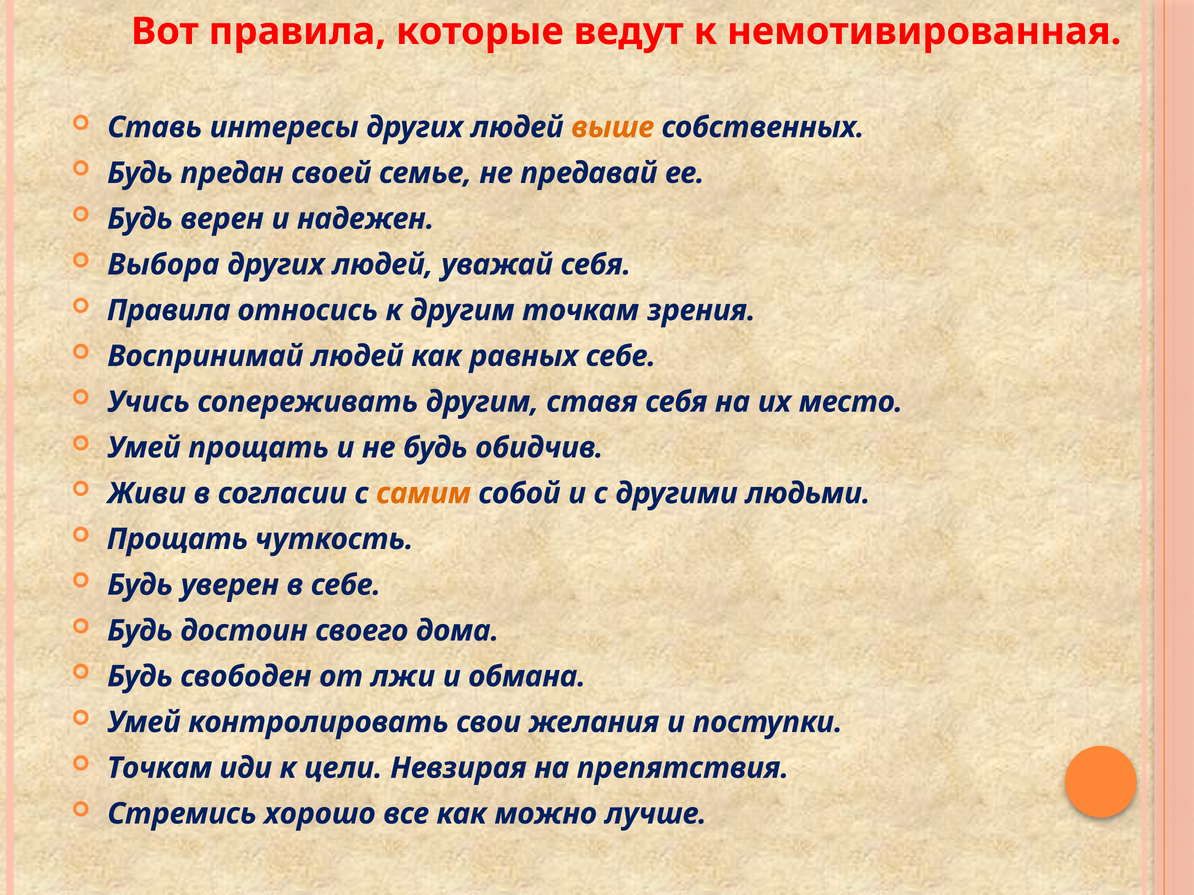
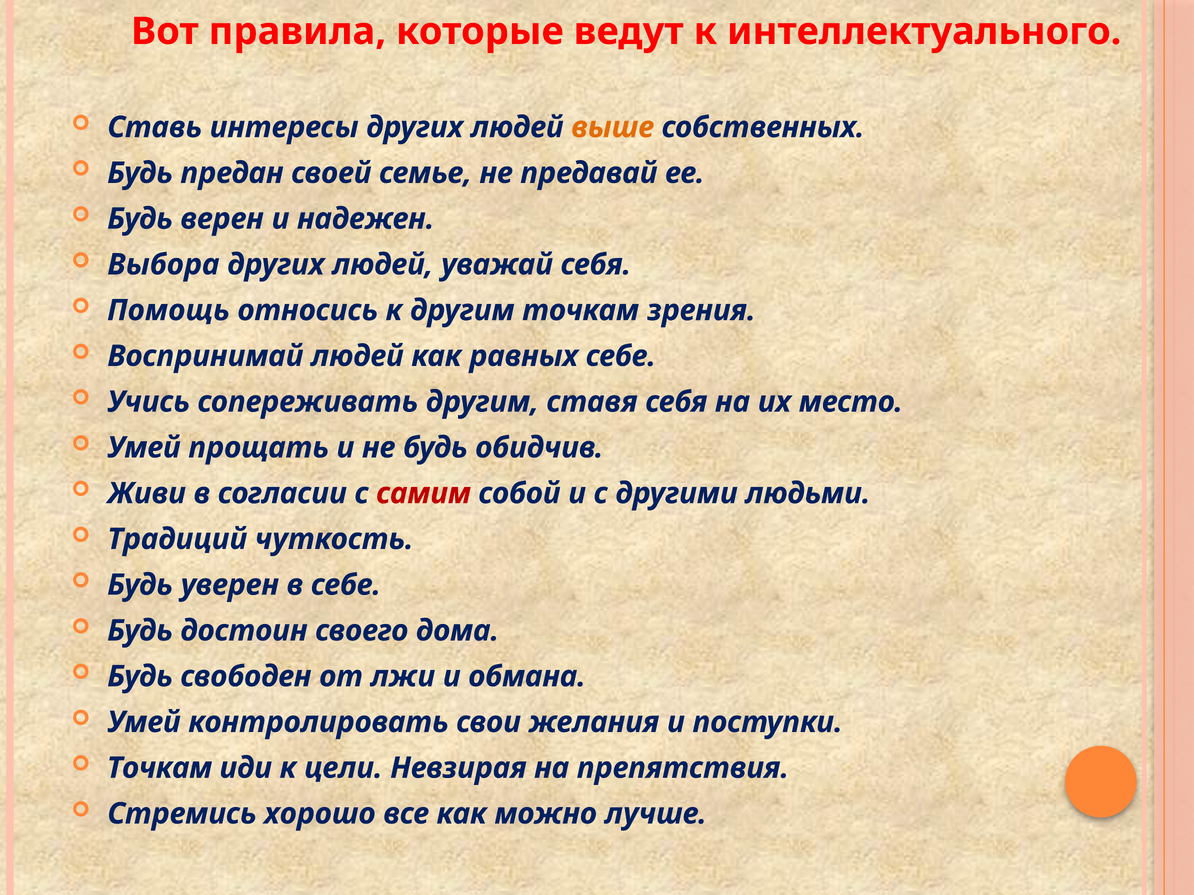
немотивированная: немотивированная -> интеллектуального
Правила at (169, 311): Правила -> Помощь
самим colour: orange -> red
Прощать at (177, 539): Прощать -> Традиций
